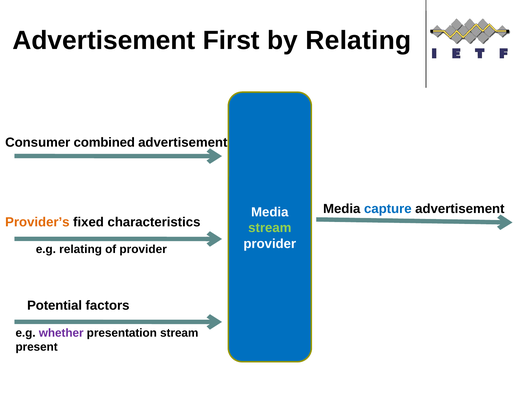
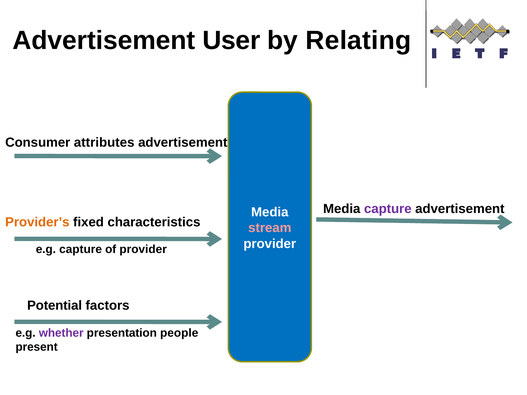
First: First -> User
combined: combined -> attributes
capture at (388, 209) colour: blue -> purple
stream at (270, 228) colour: light green -> pink
e.g relating: relating -> capture
presentation stream: stream -> people
